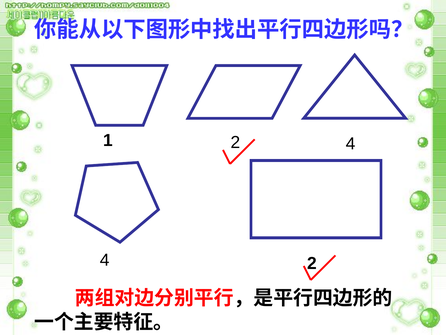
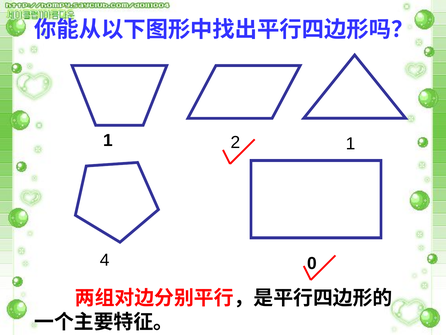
2 4: 4 -> 1
4 2: 2 -> 0
